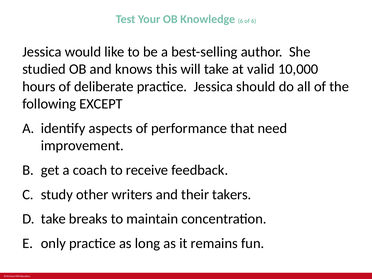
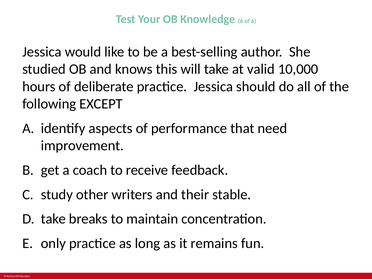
takers: takers -> stable
